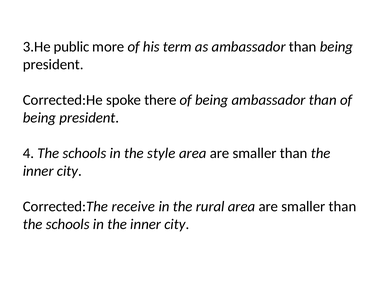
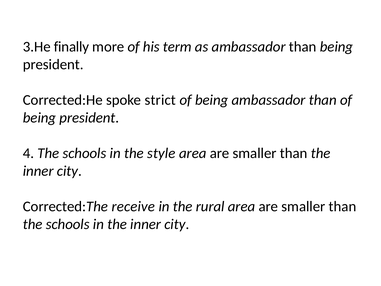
public: public -> finally
there: there -> strict
